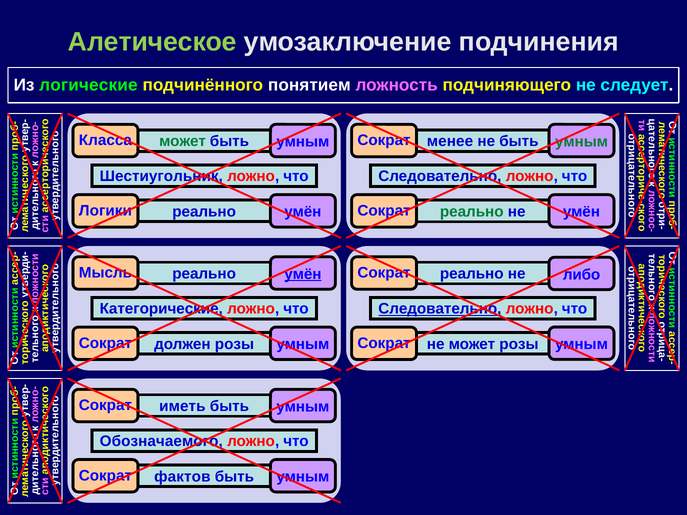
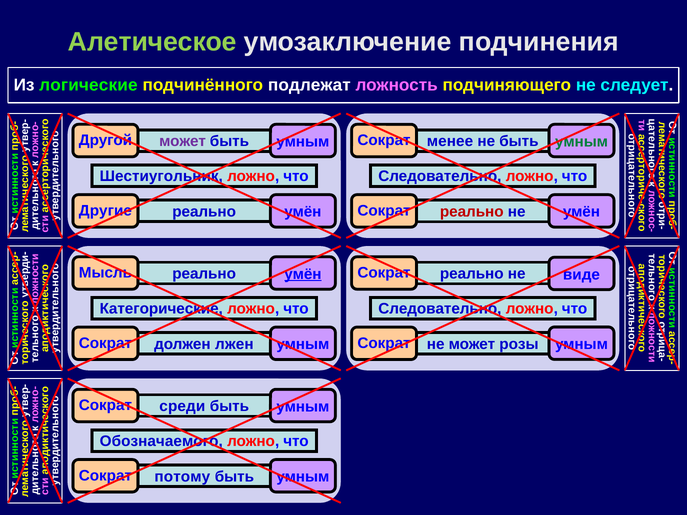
понятием: понятием -> подлежат
Класса: Класса -> Другой
может at (182, 141) colour: green -> purple
Логики: Логики -> Другие
реально at (472, 212) colour: green -> red
либо: либо -> виде
Следовательно at (440, 309) underline: present -> none
должен розы: розы -> лжен
иметь: иметь -> среди
фактов: фактов -> потому
